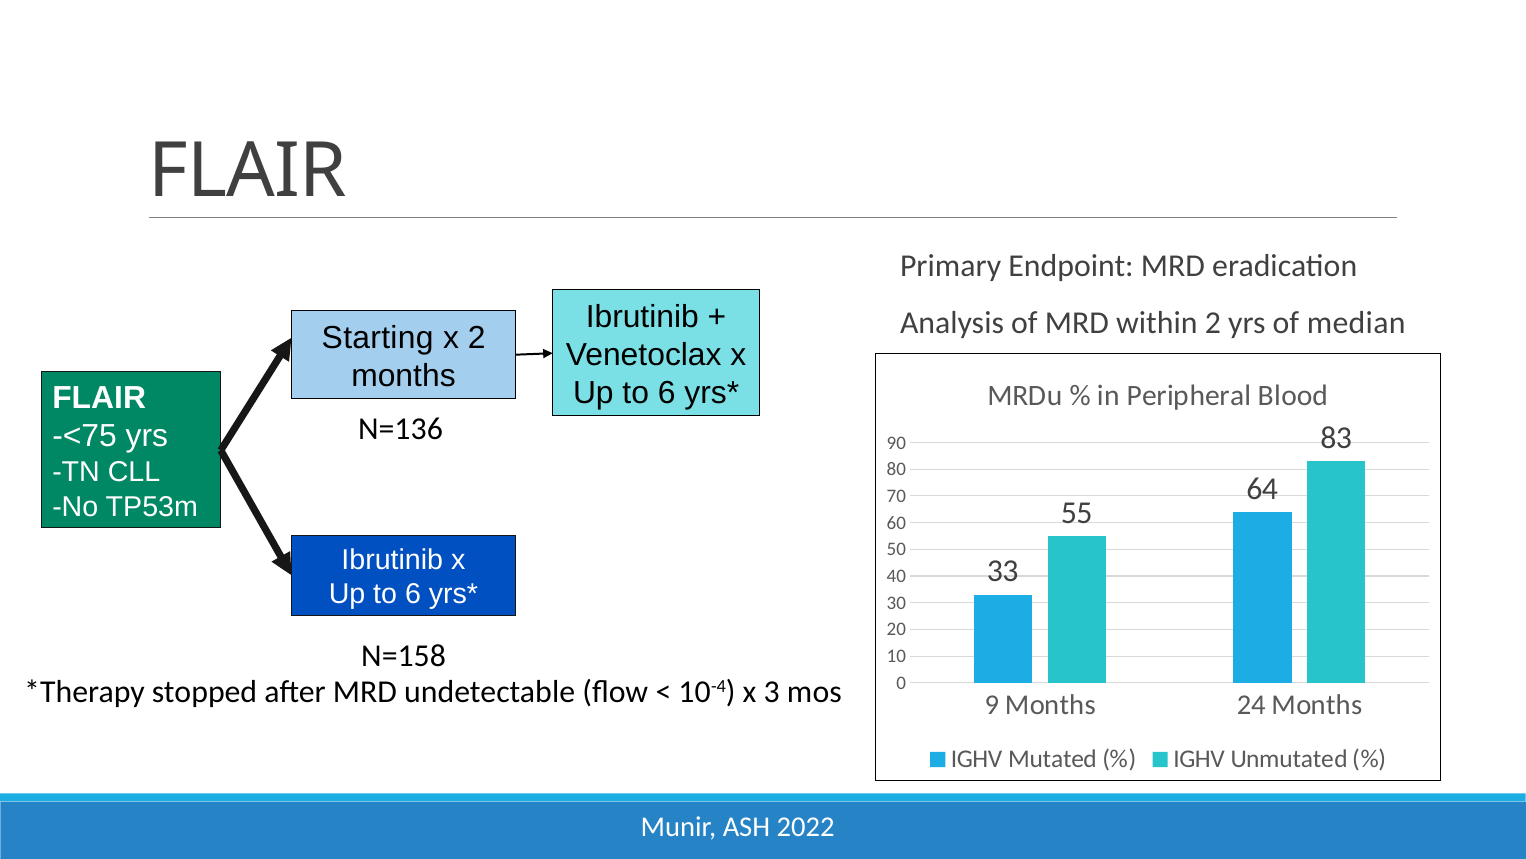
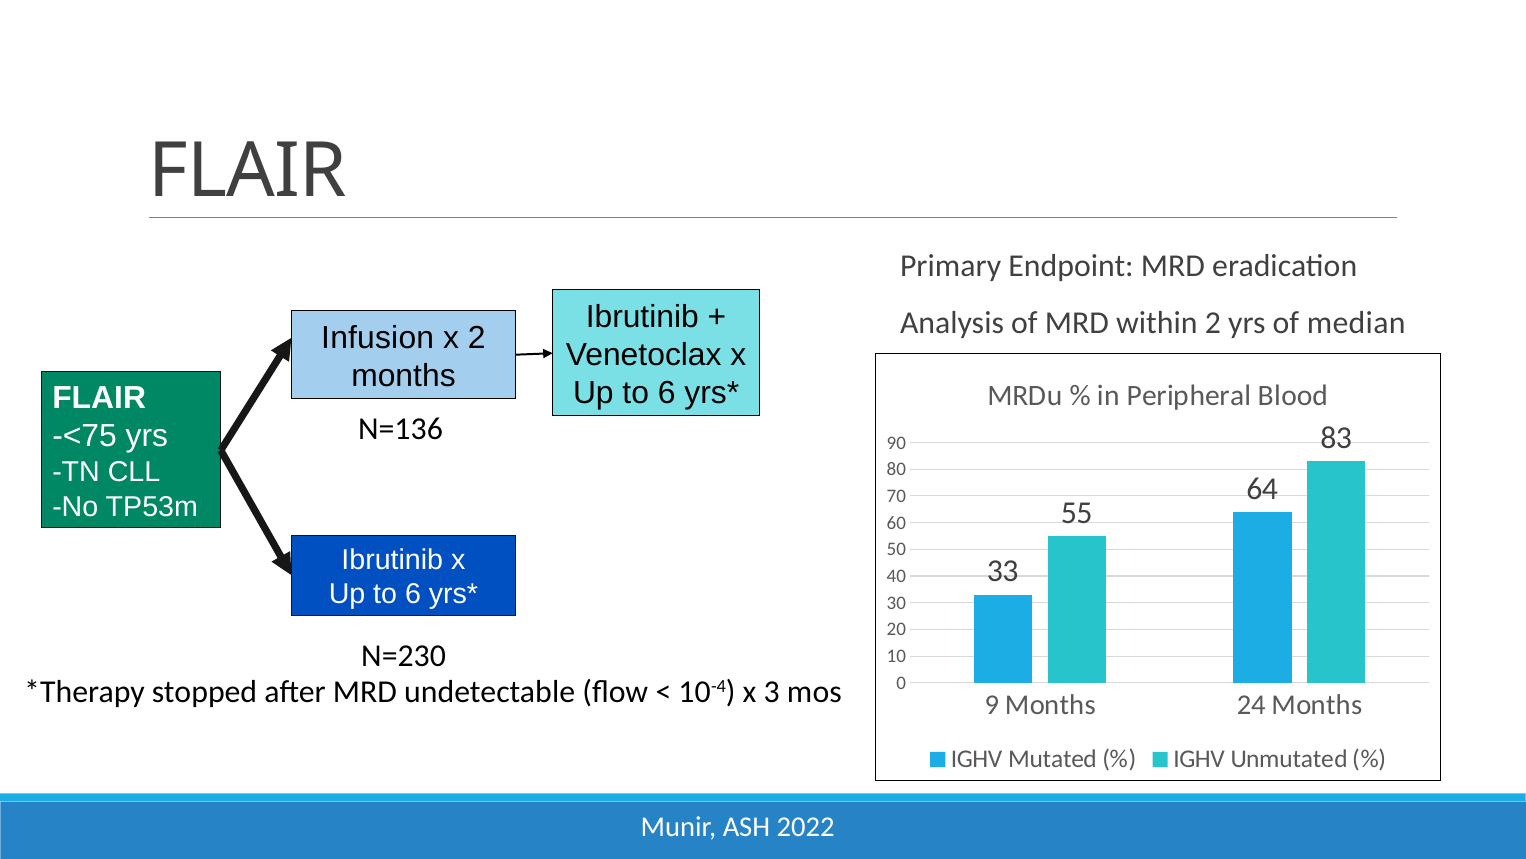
Starting: Starting -> Infusion
N=158: N=158 -> N=230
